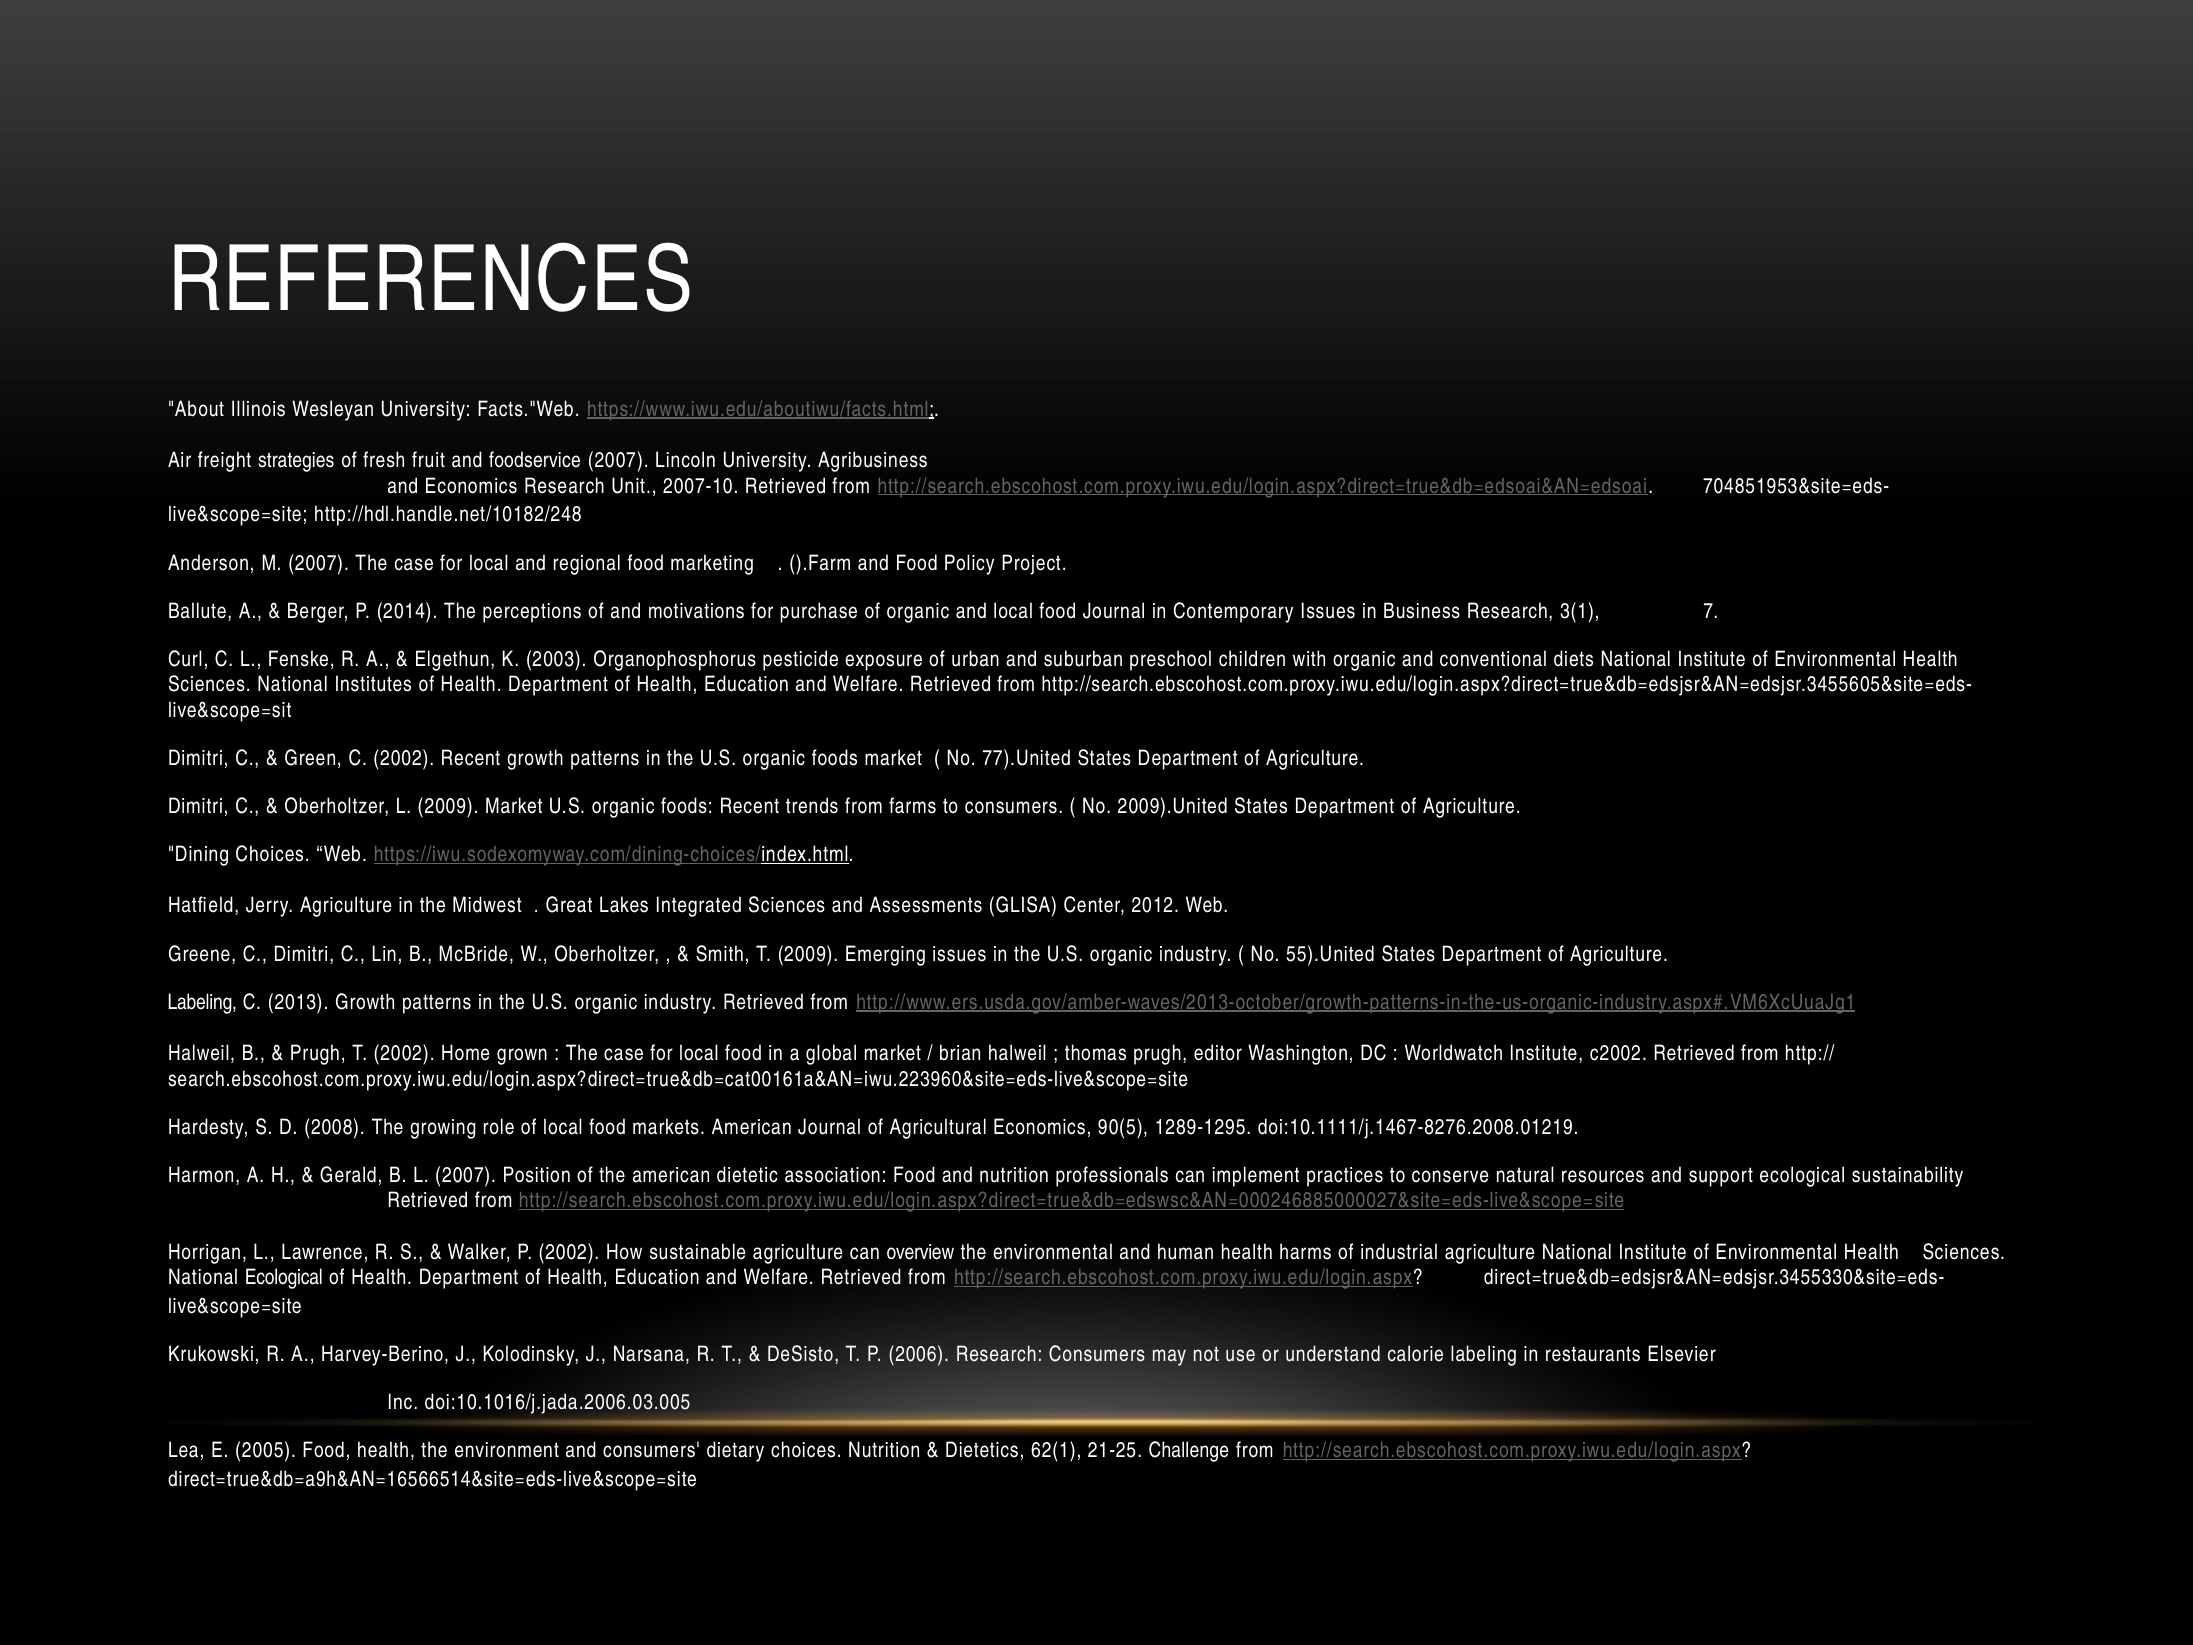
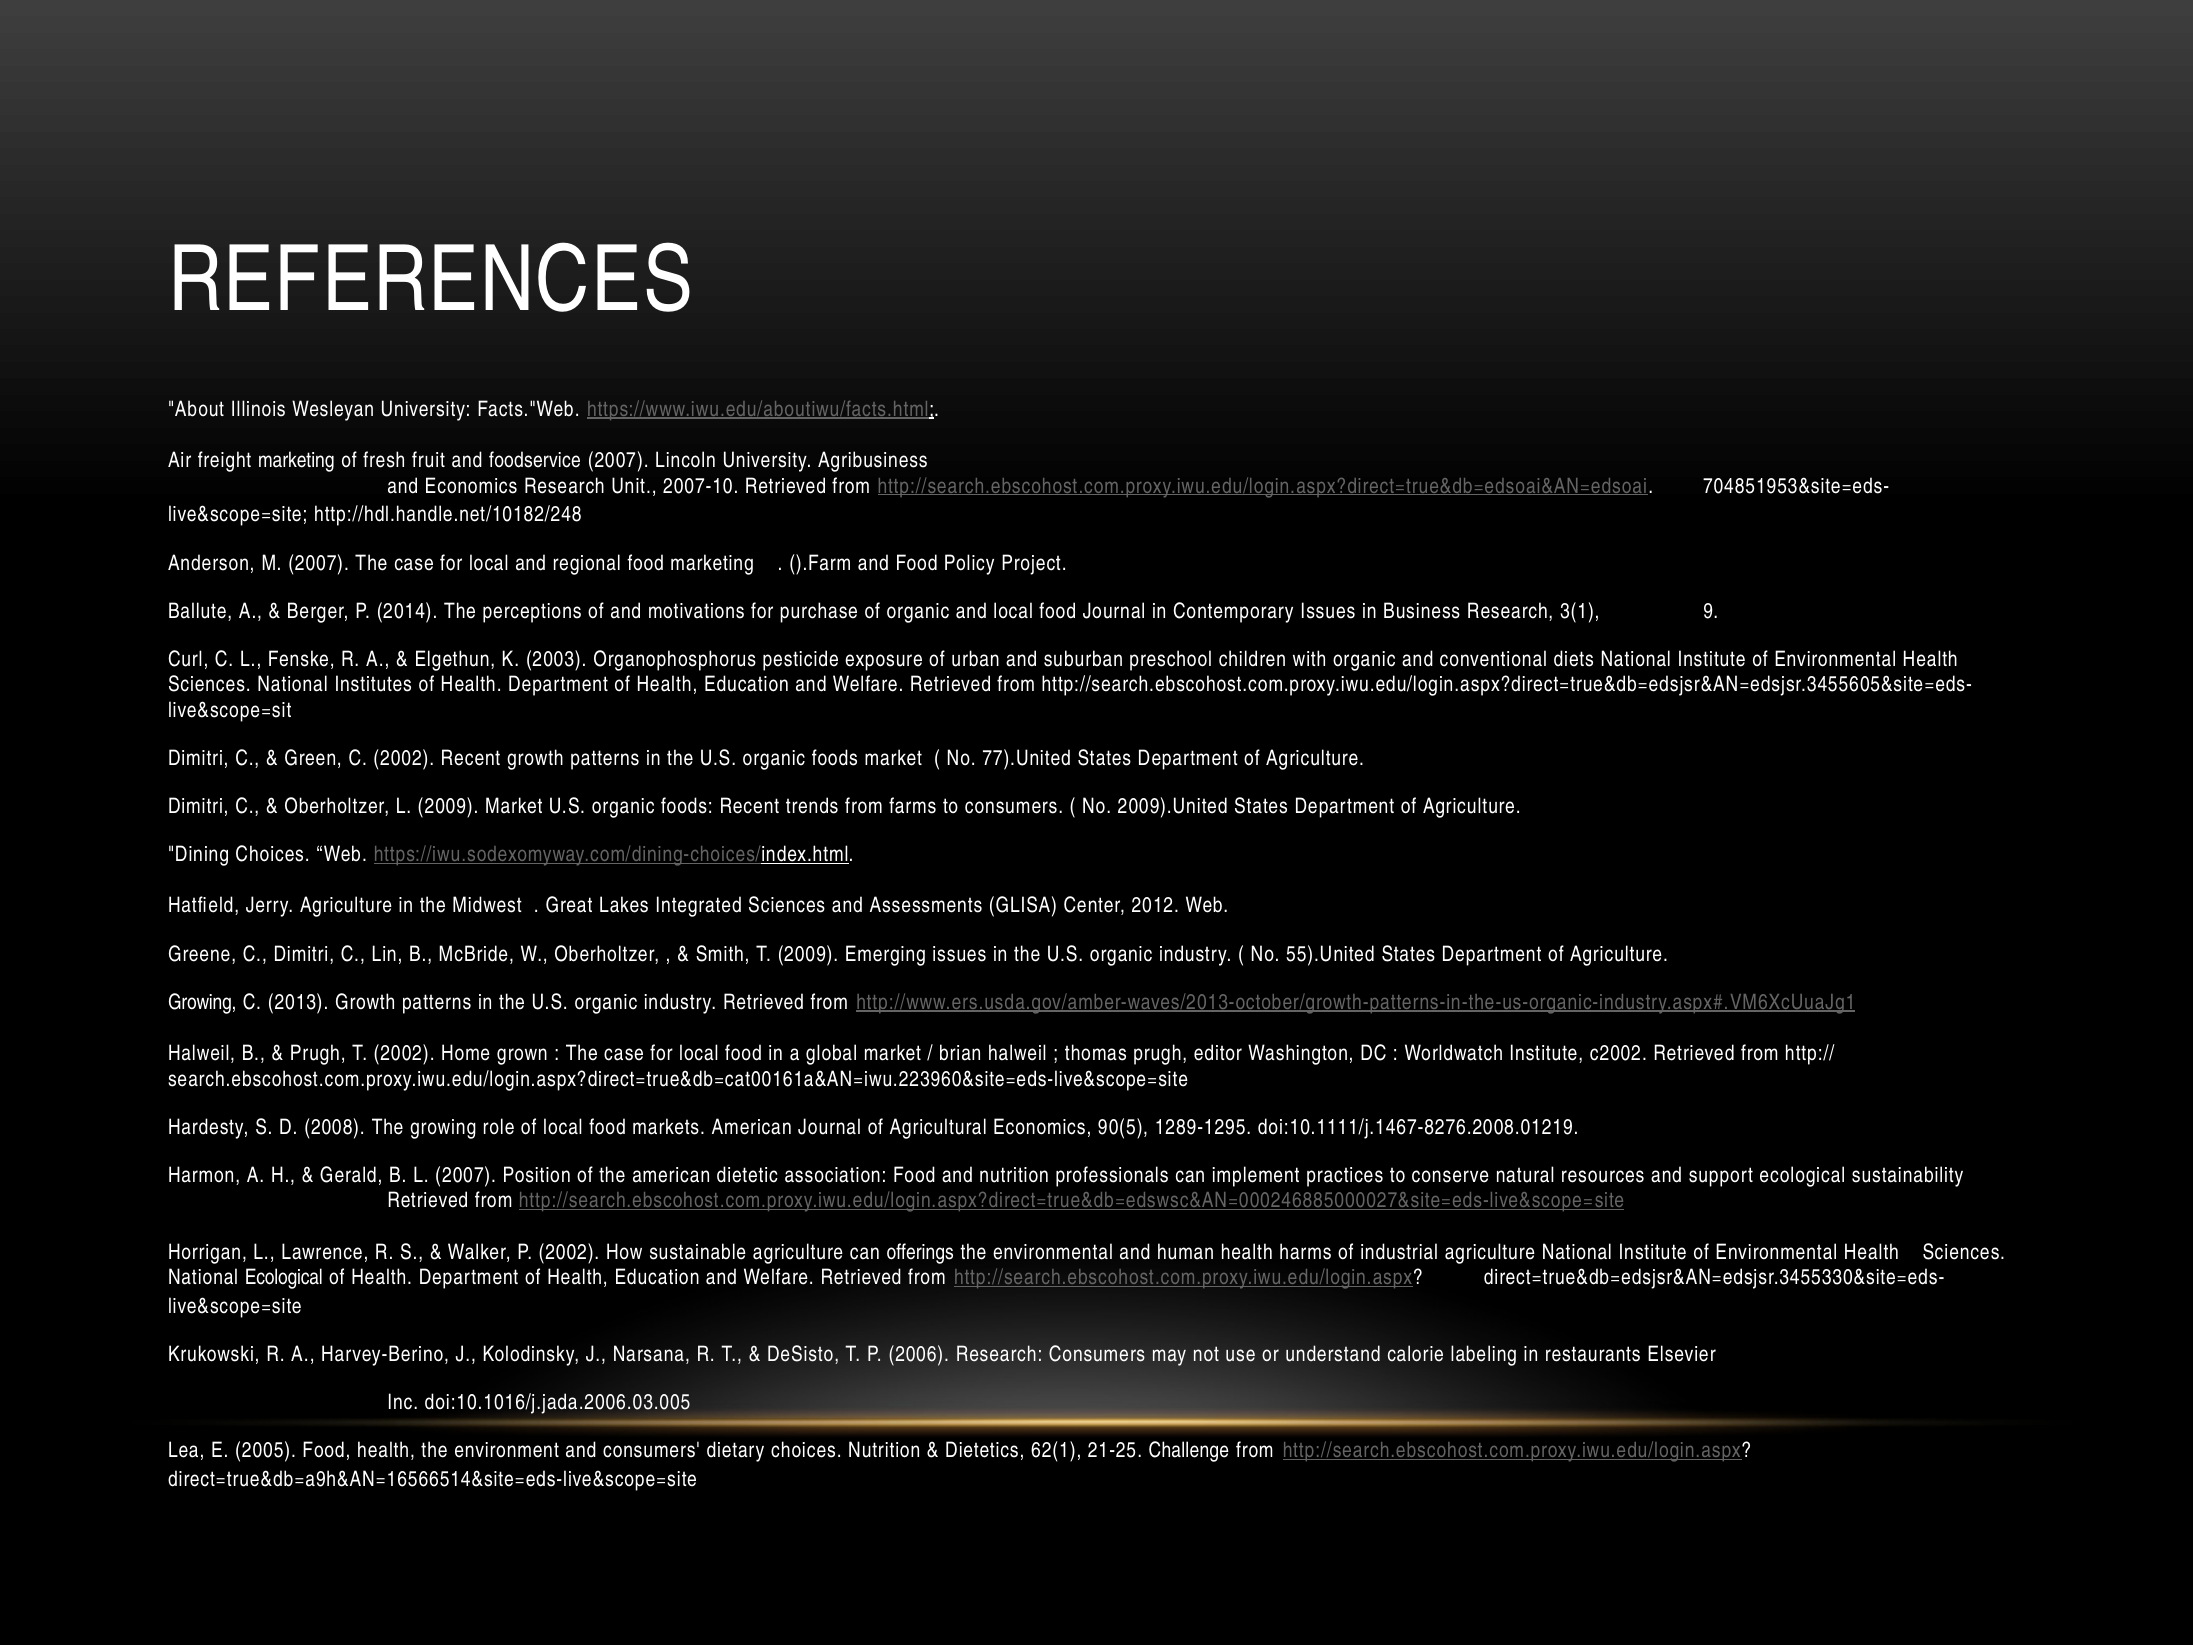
freight strategies: strategies -> marketing
7: 7 -> 9
Labeling at (202, 1002): Labeling -> Growing
overview: overview -> offerings
